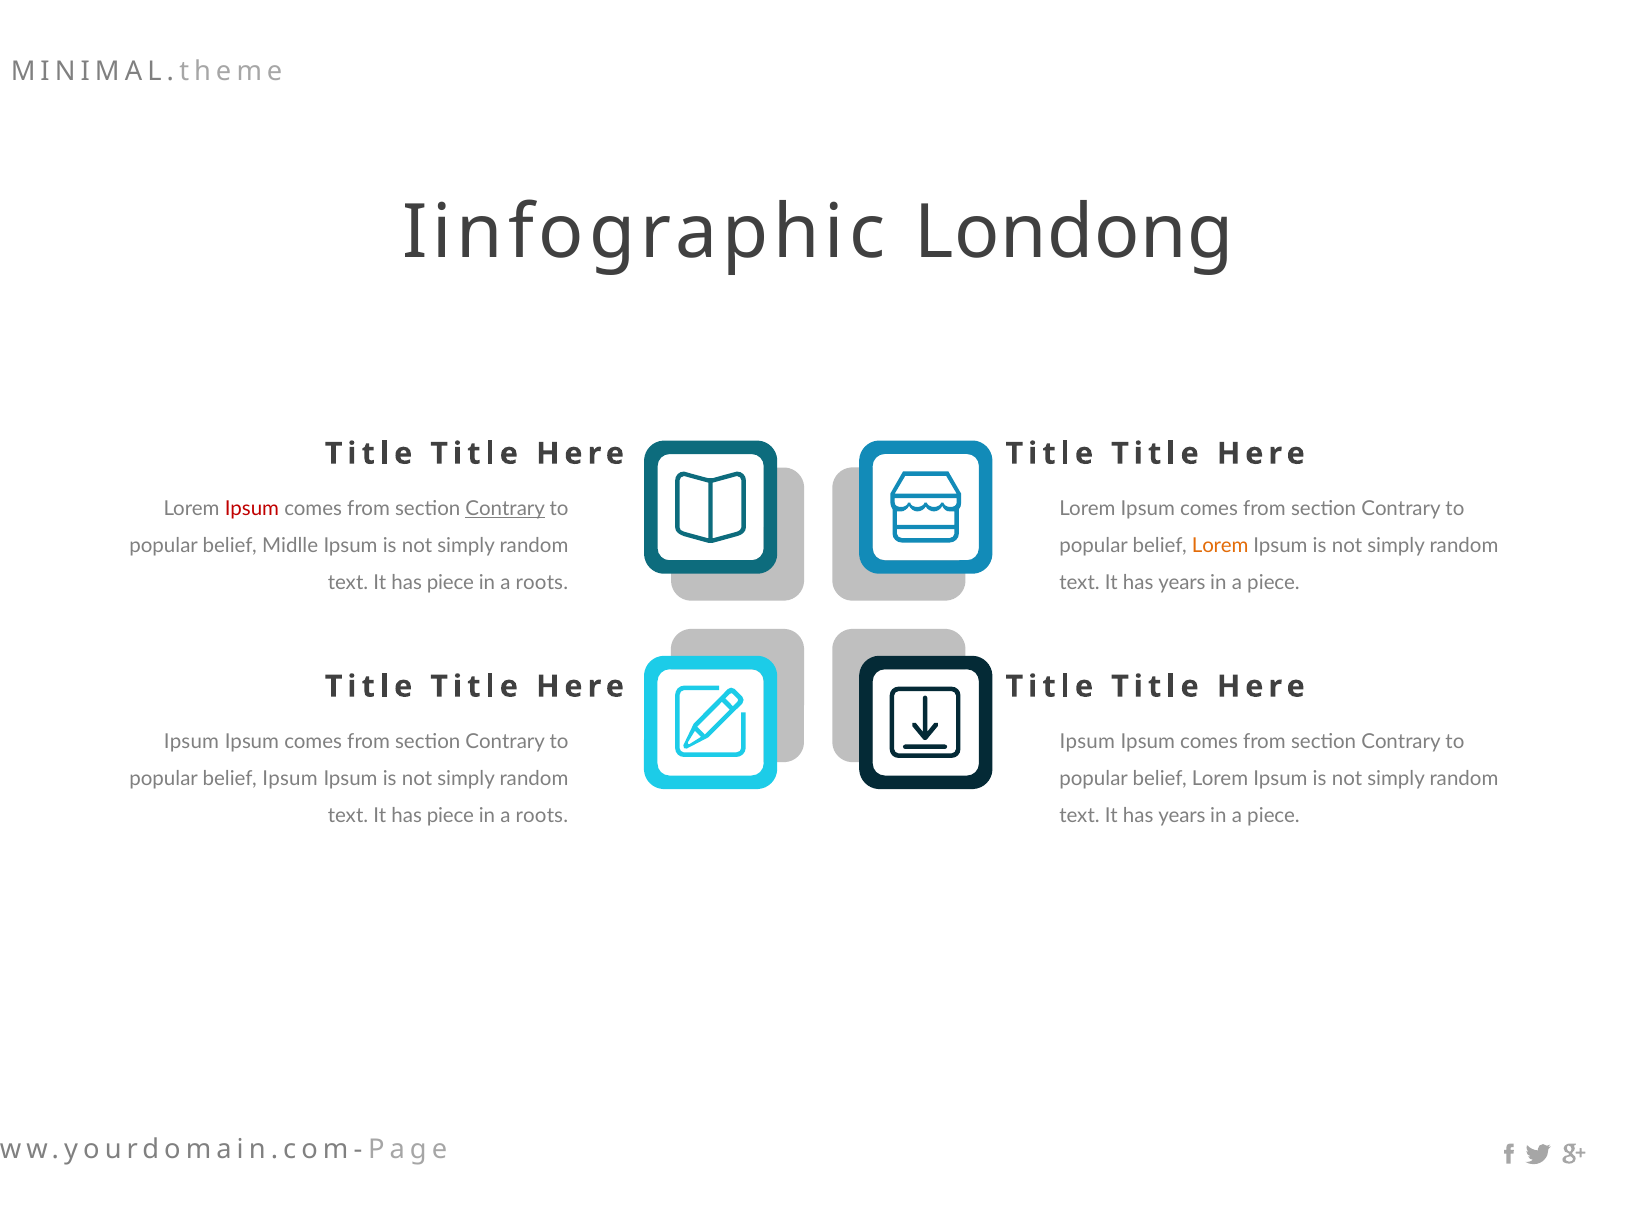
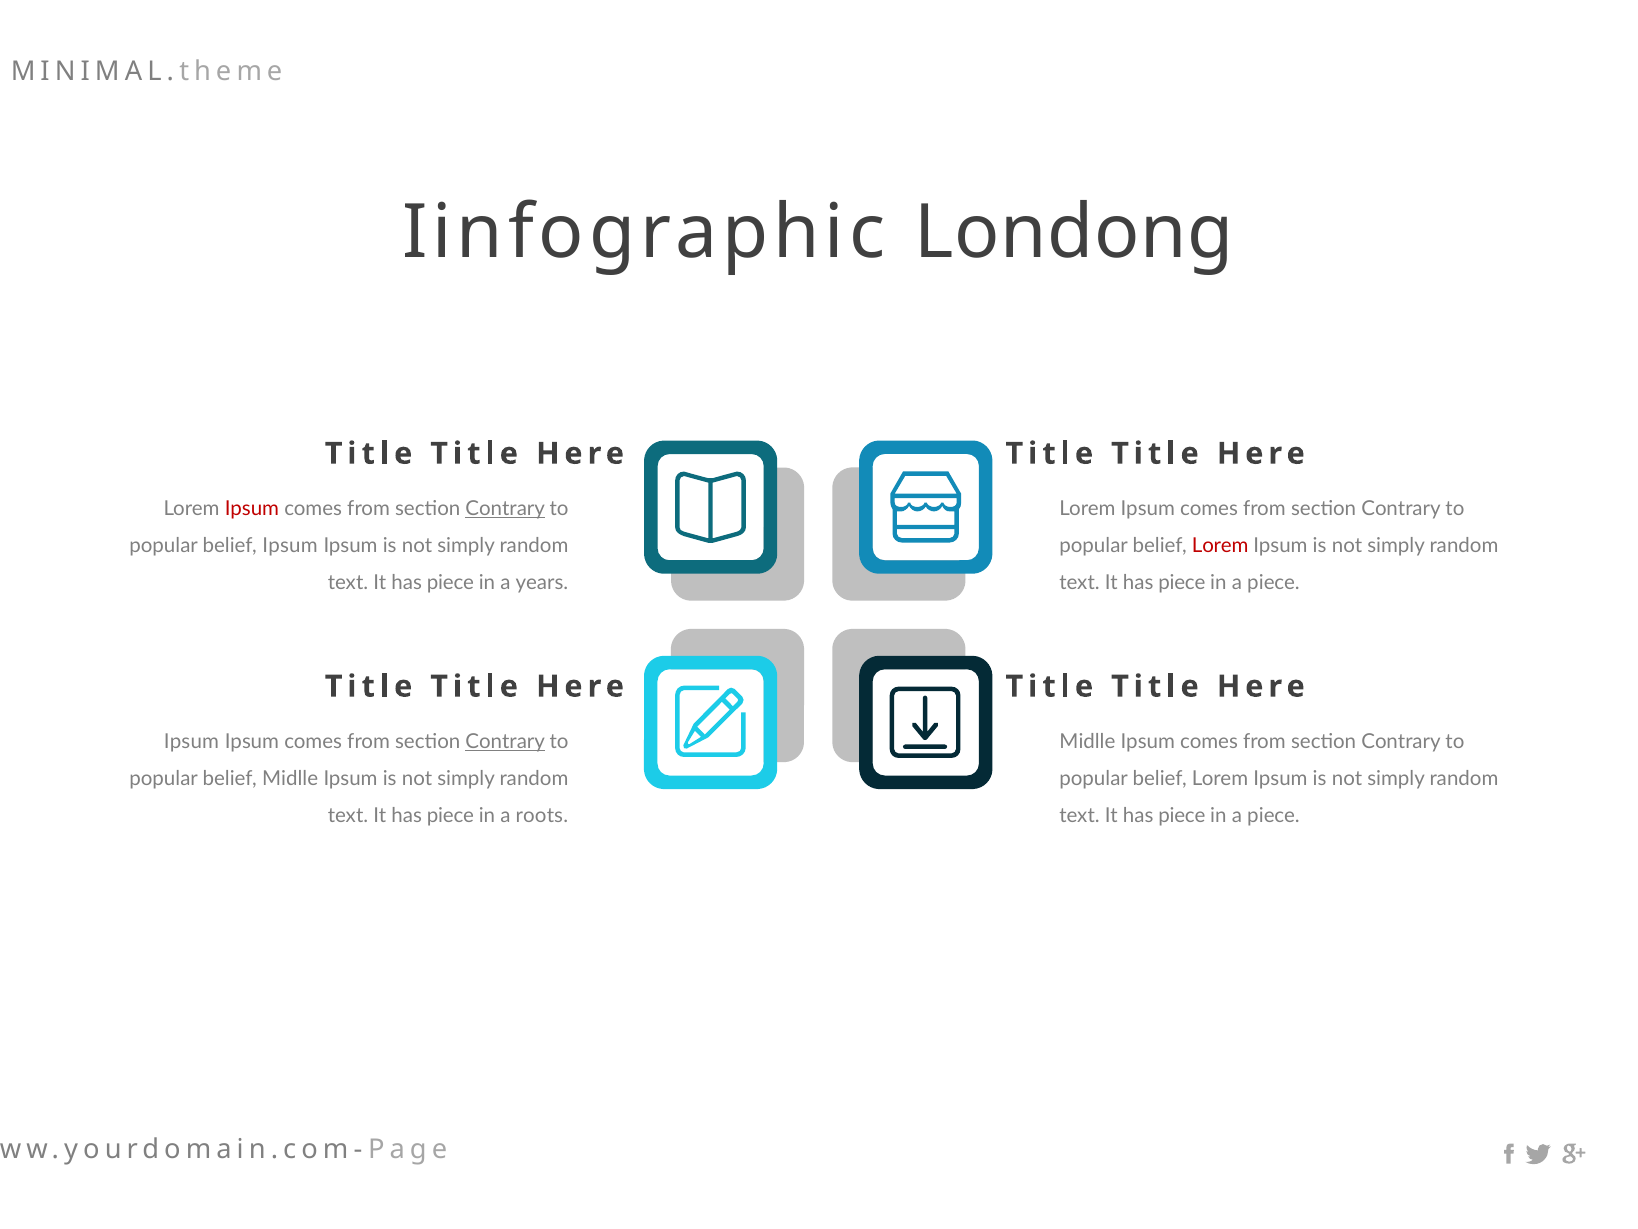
belief Midlle: Midlle -> Ipsum
Lorem at (1220, 546) colour: orange -> red
roots at (542, 582): roots -> years
years at (1182, 582): years -> piece
Contrary at (505, 741) underline: none -> present
Ipsum at (1087, 741): Ipsum -> Midlle
belief Ipsum: Ipsum -> Midlle
years at (1182, 815): years -> piece
